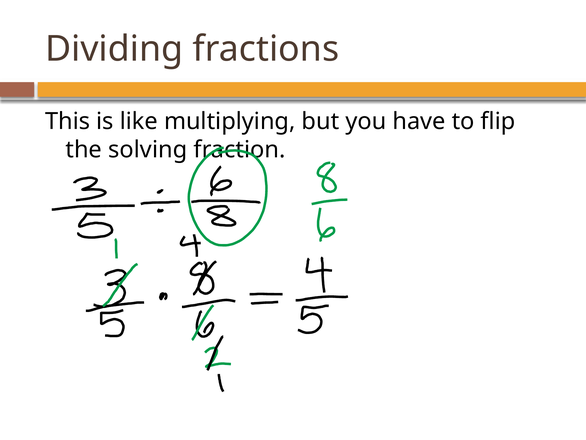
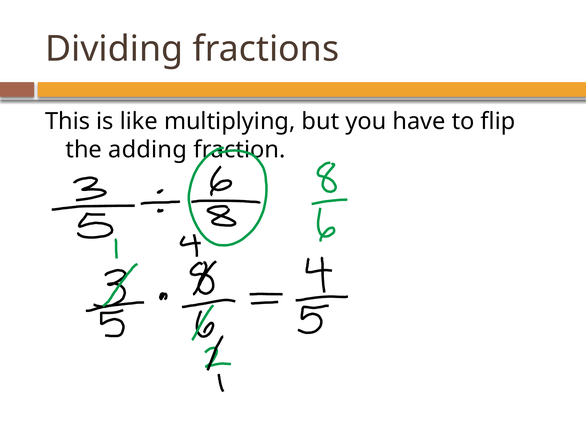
solving: solving -> adding
